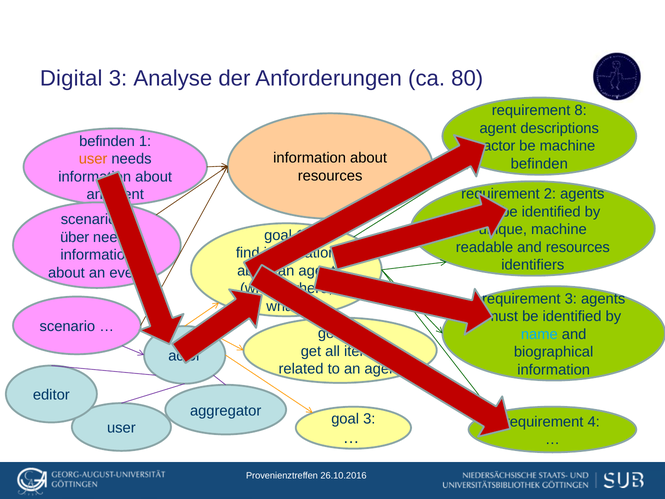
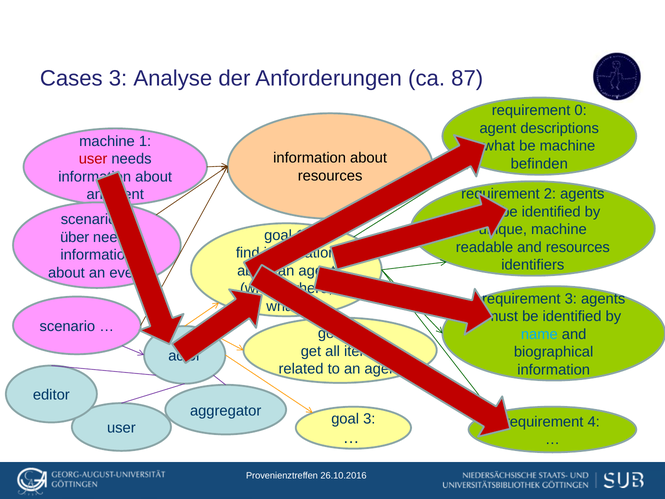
Digital: Digital -> Cases
80: 80 -> 87
8: 8 -> 0
befinden at (107, 141): befinden -> machine
actor at (499, 146): actor -> what
user at (93, 159) colour: orange -> red
